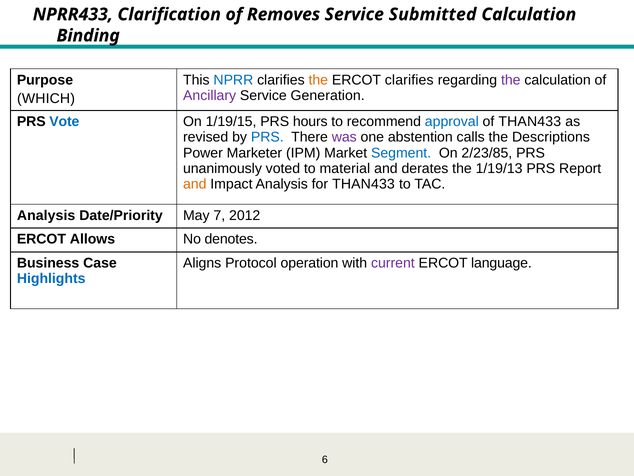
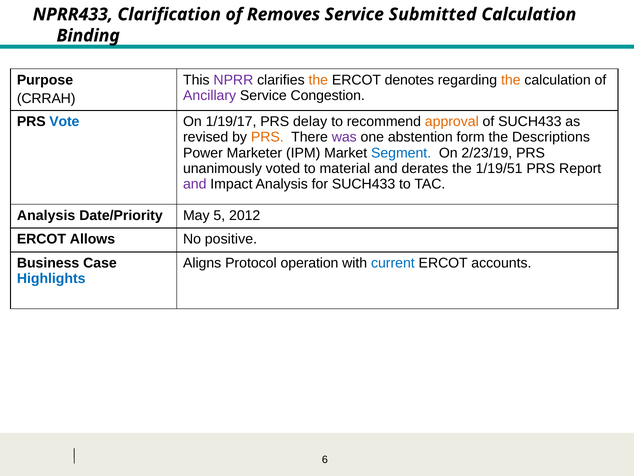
NPRR colour: blue -> purple
ERCOT clarifies: clarifies -> denotes
the at (511, 80) colour: purple -> orange
Generation: Generation -> Congestion
WHICH: WHICH -> CRRAH
1/19/15: 1/19/15 -> 1/19/17
hours: hours -> delay
approval colour: blue -> orange
of THAN433: THAN433 -> SUCH433
PRS at (267, 137) colour: blue -> orange
calls: calls -> form
2/23/85: 2/23/85 -> 2/23/19
1/19/13: 1/19/13 -> 1/19/51
and at (195, 184) colour: orange -> purple
for THAN433: THAN433 -> SUCH433
7: 7 -> 5
denotes: denotes -> positive
current colour: purple -> blue
language: language -> accounts
